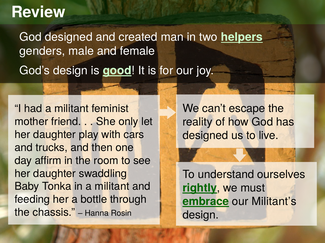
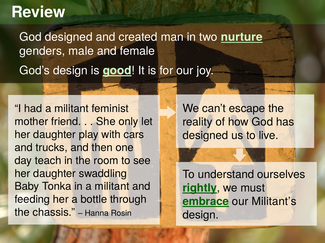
helpers: helpers -> nurture
affirm: affirm -> teach
